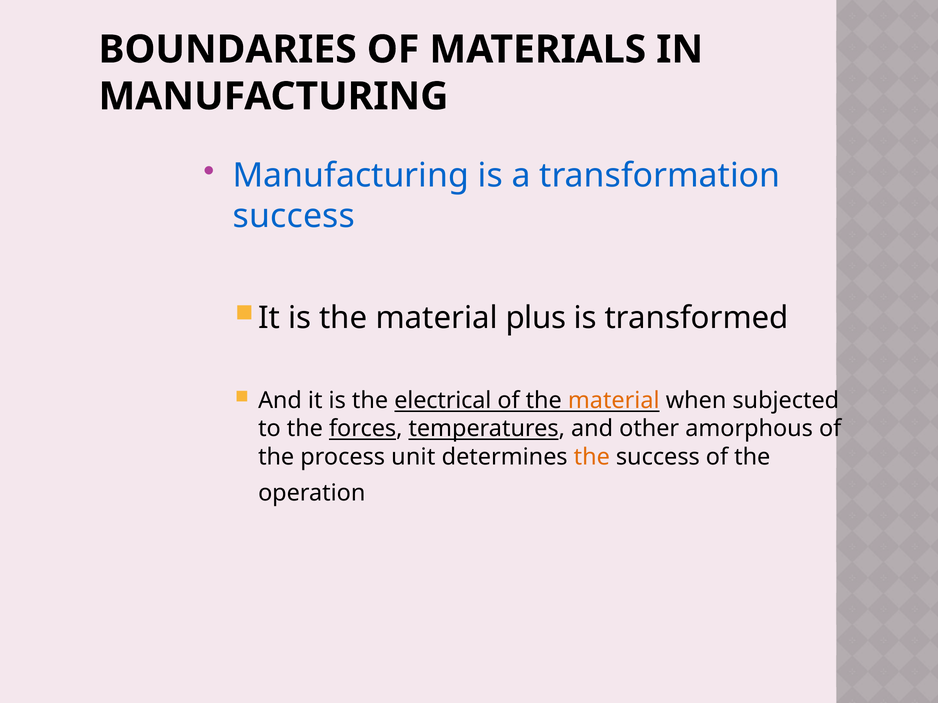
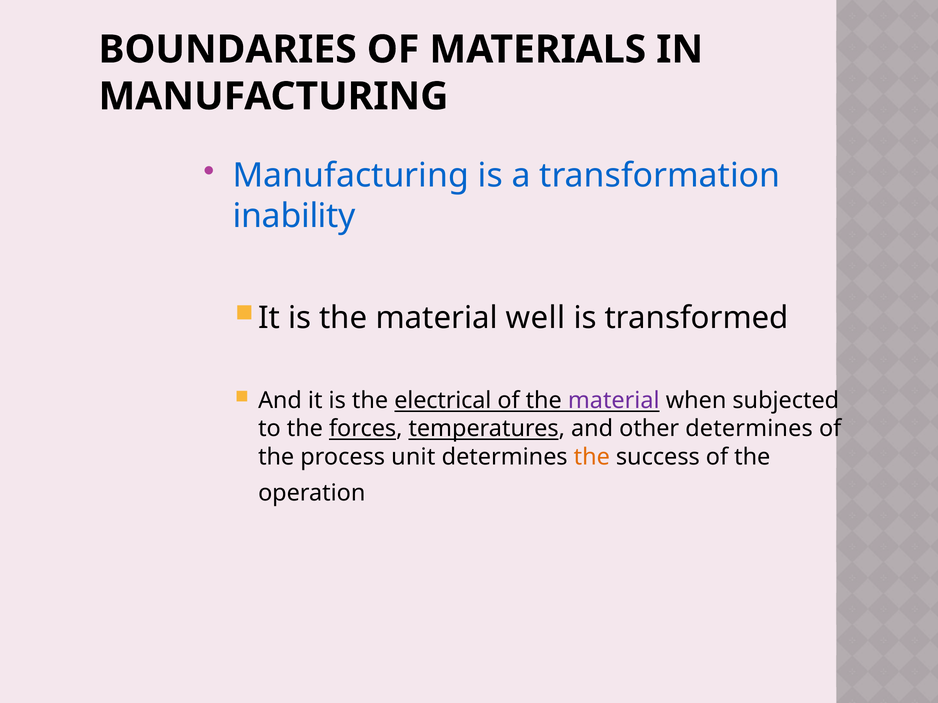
success at (294, 216): success -> inability
plus: plus -> well
material at (614, 401) colour: orange -> purple
other amorphous: amorphous -> determines
